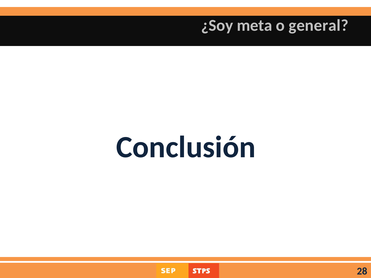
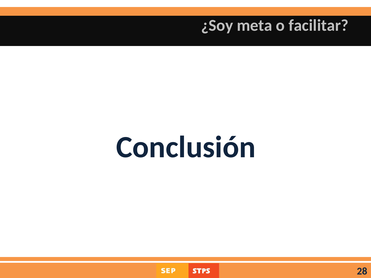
general: general -> facilitar
